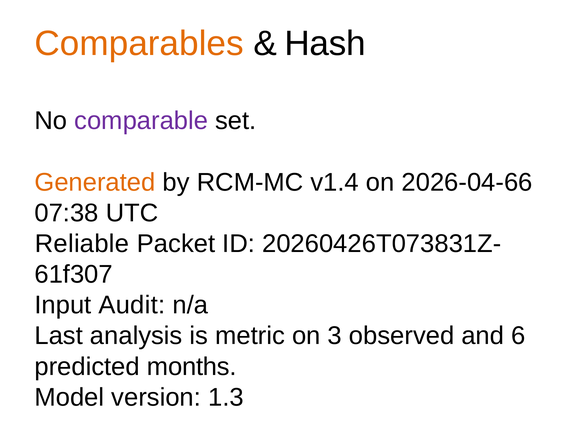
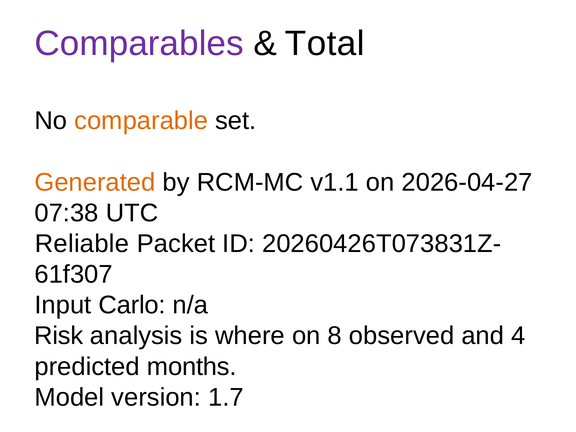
Comparables colour: orange -> purple
Hash: Hash -> Total
comparable colour: purple -> orange
v1.4: v1.4 -> v1.1
2026-04-66: 2026-04-66 -> 2026-04-27
Audit: Audit -> Carlo
Last: Last -> Risk
metric: metric -> where
3: 3 -> 8
6: 6 -> 4
1.3: 1.3 -> 1.7
